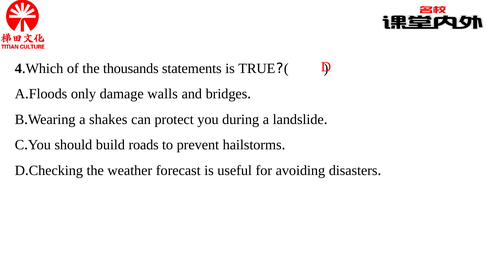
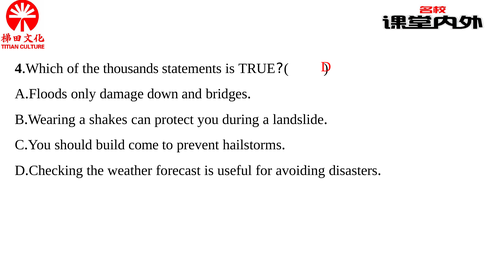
walls: walls -> down
roads: roads -> come
